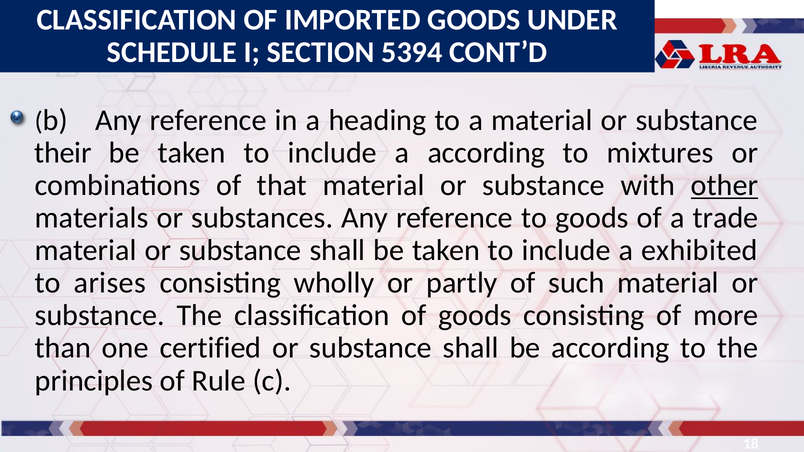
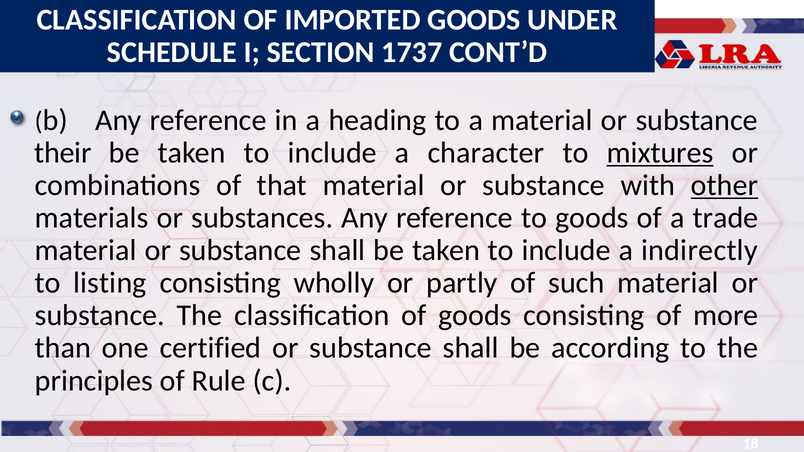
5394: 5394 -> 1737
a according: according -> character
mixtures underline: none -> present
exhibited: exhibited -> indirectly
arises: arises -> listing
